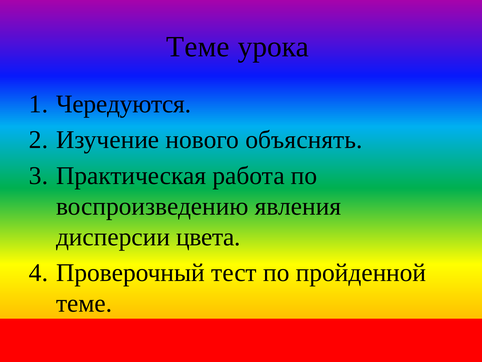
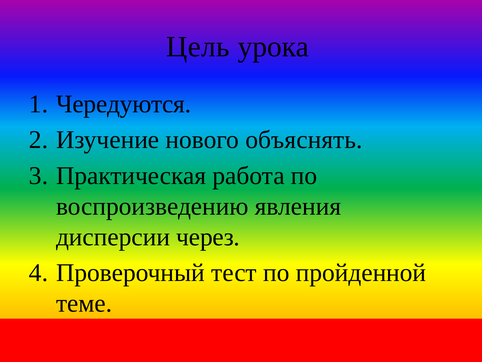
Теме at (198, 47): Теме -> Цель
цвета: цвета -> через
